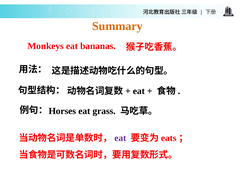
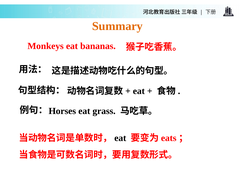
eat at (120, 138) colour: purple -> black
